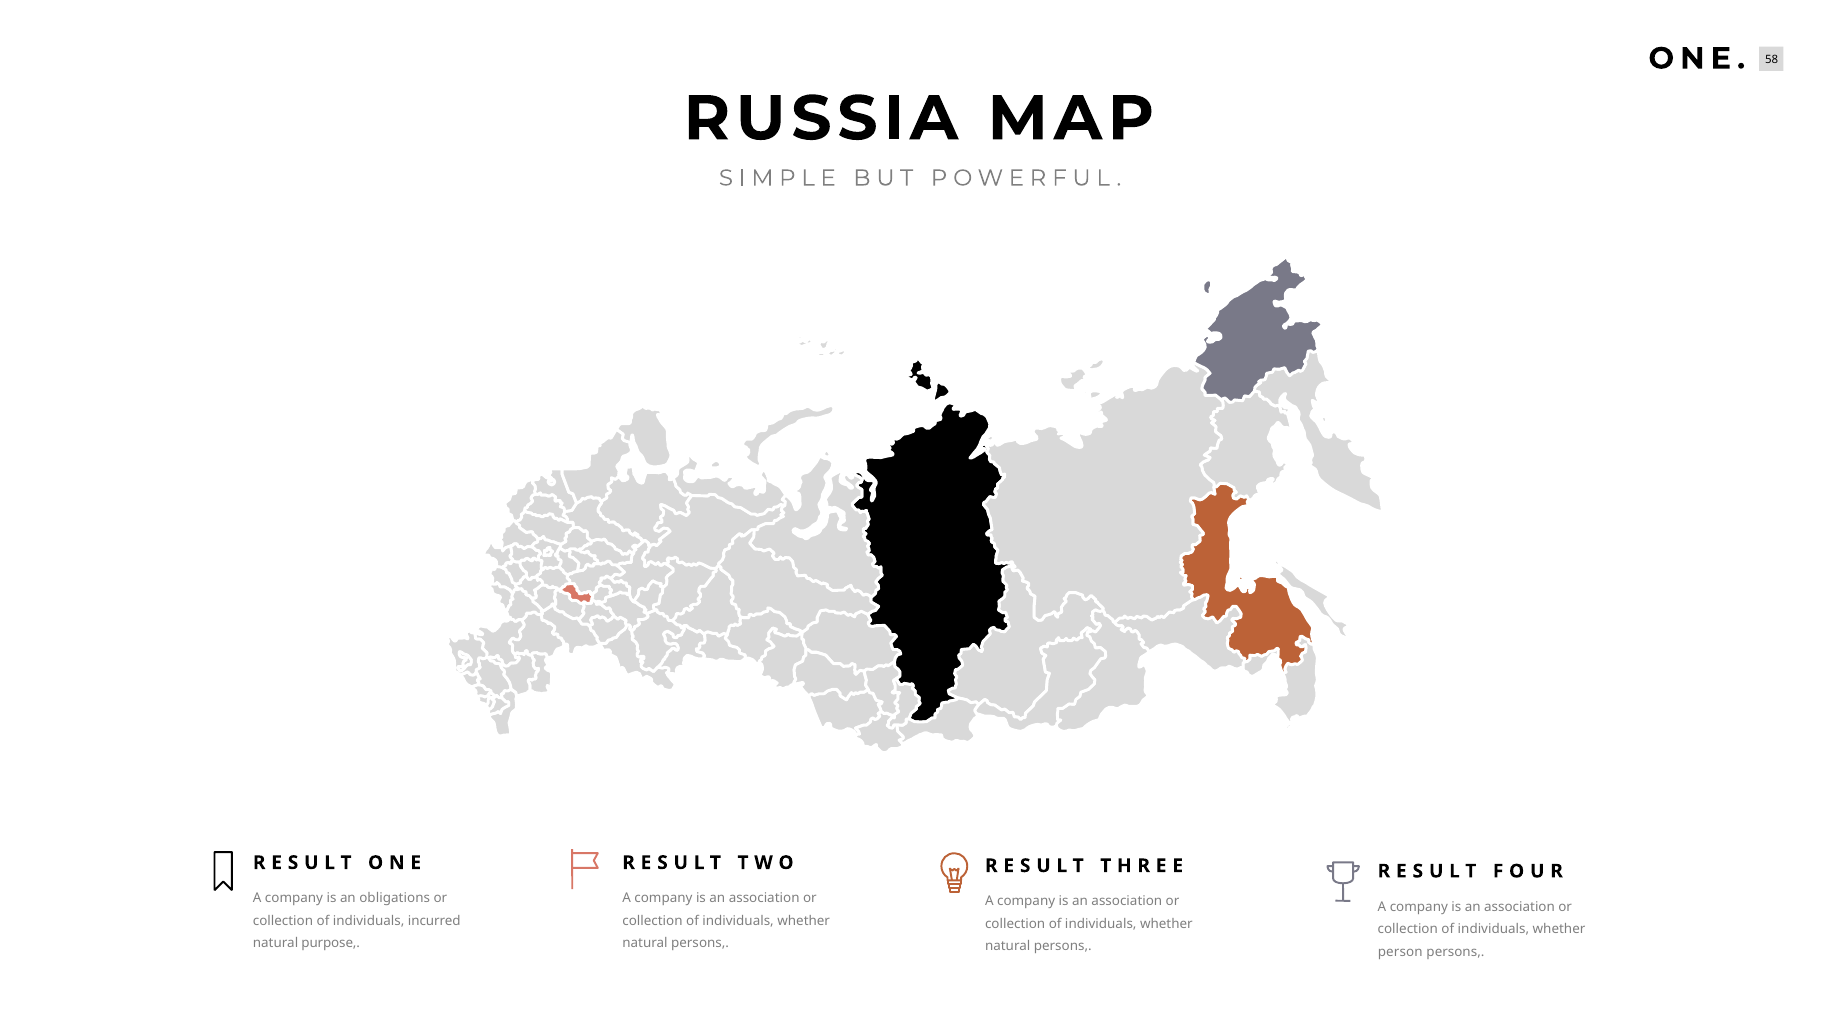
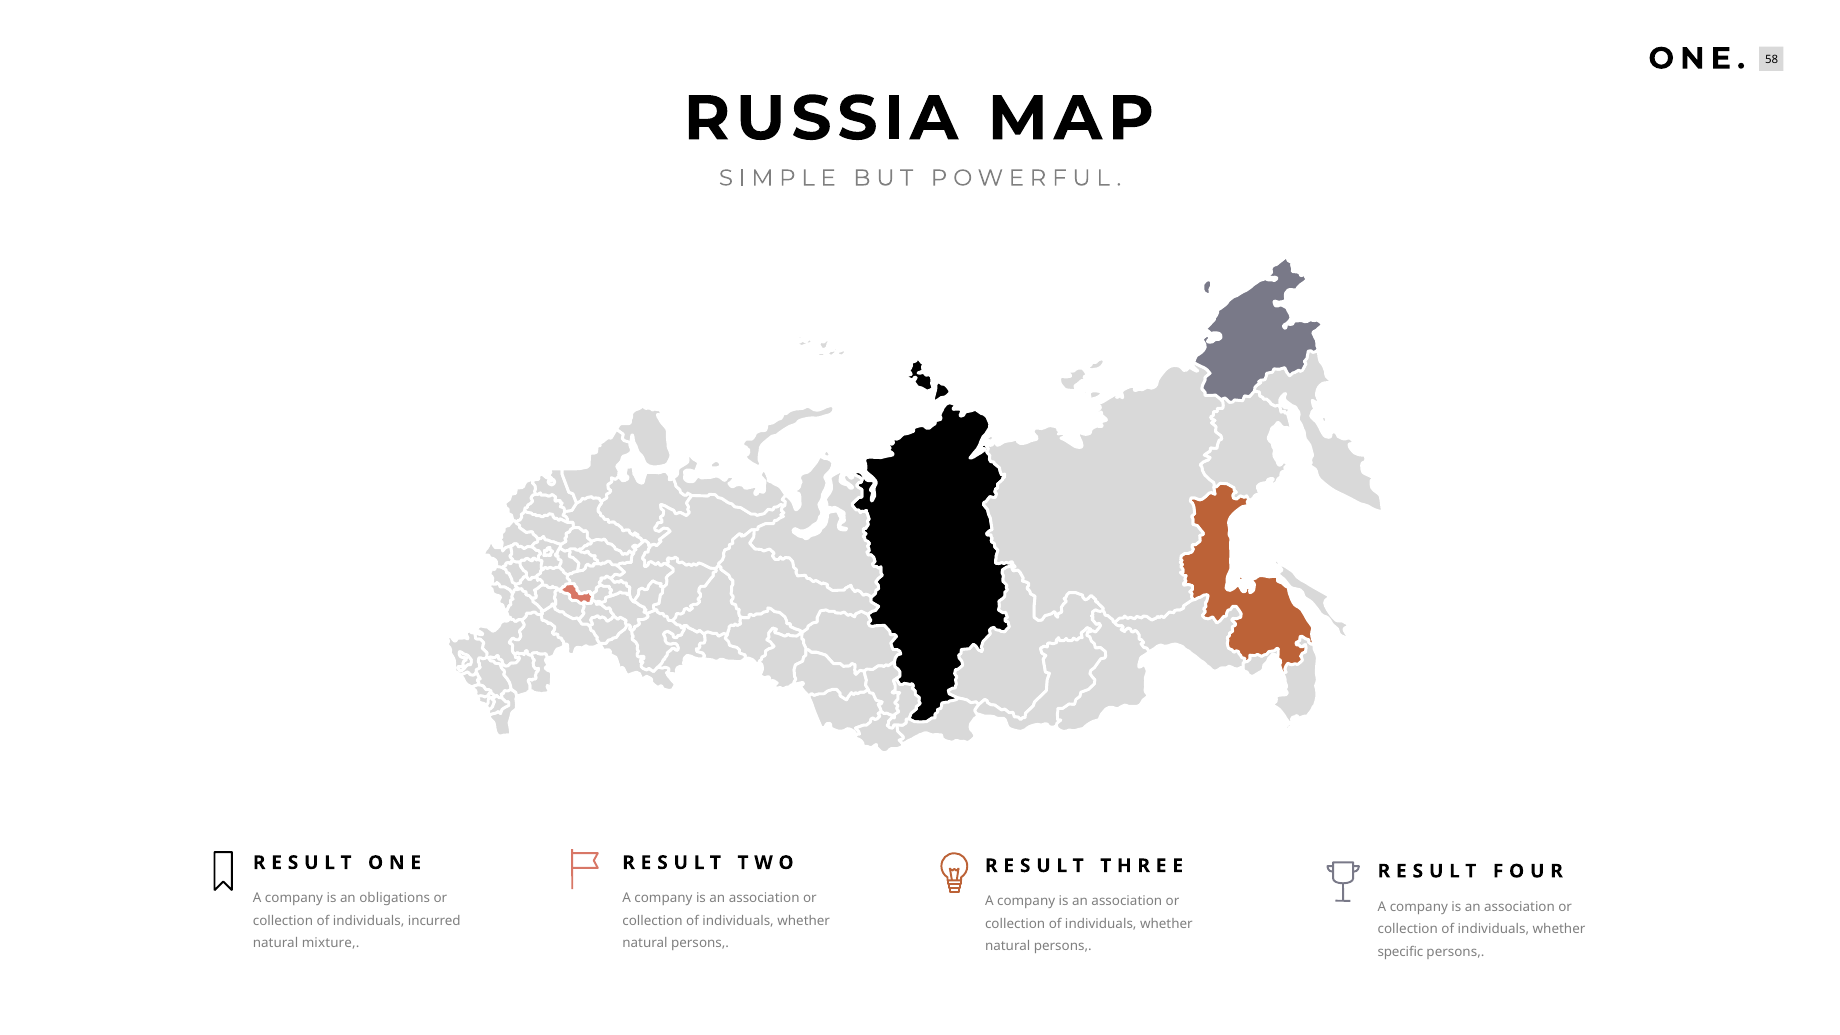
purpose: purpose -> mixture
person: person -> specific
